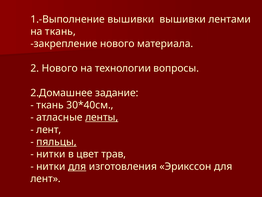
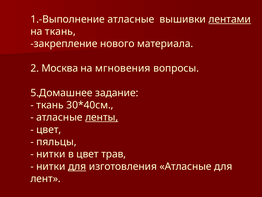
1.-Выполнение вышивки: вышивки -> атласные
лентами underline: none -> present
2 Нового: Нового -> Москва
технологии: технологии -> мгновения
2.Домашнее: 2.Домашнее -> 5.Домашнее
лент at (49, 129): лент -> цвет
пяльцы underline: present -> none
изготовления Эрикссон: Эрикссон -> Атласные
